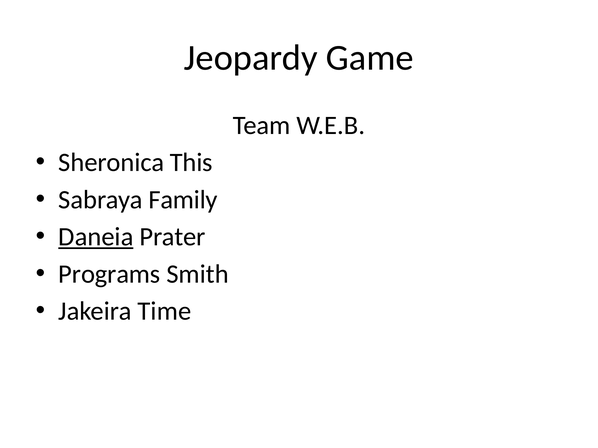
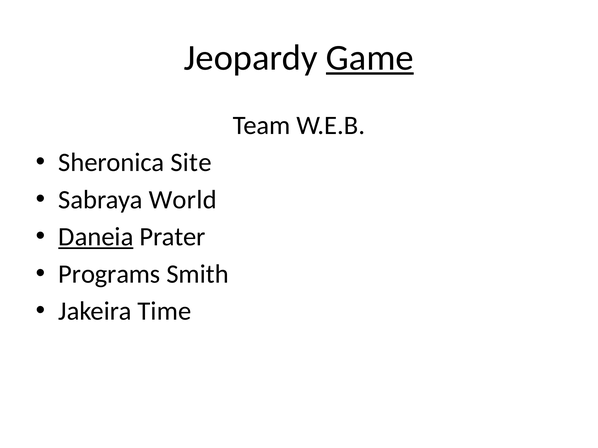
Game underline: none -> present
This: This -> Site
Family: Family -> World
